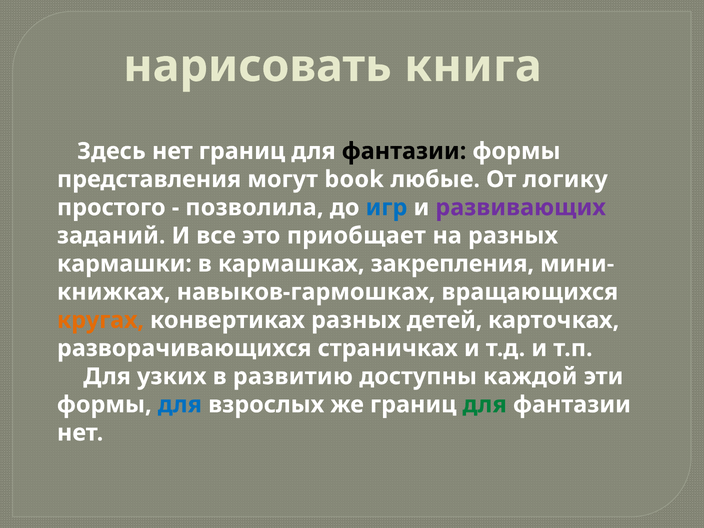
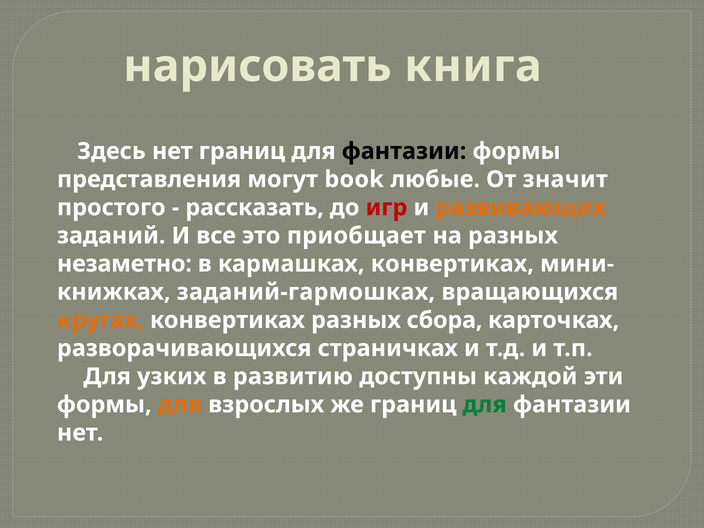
логику: логику -> значит
позволила: позволила -> рассказать
игр colour: blue -> red
развивающих colour: purple -> orange
кармашки: кармашки -> незаметно
кармашках закрепления: закрепления -> конвертиках
навыков-гармошках: навыков-гармошках -> заданий-гармошках
детей: детей -> сбора
для at (180, 405) colour: blue -> orange
